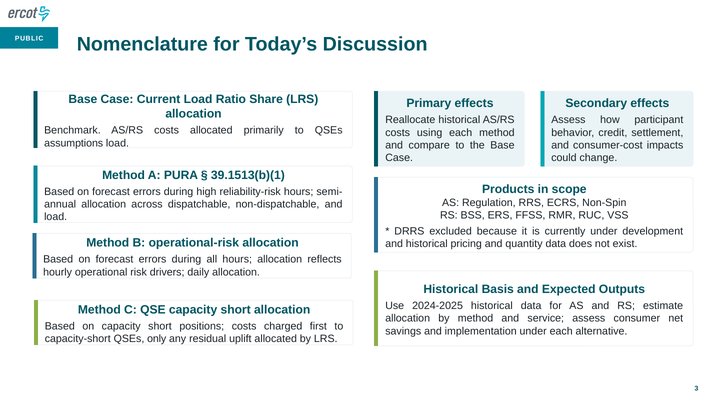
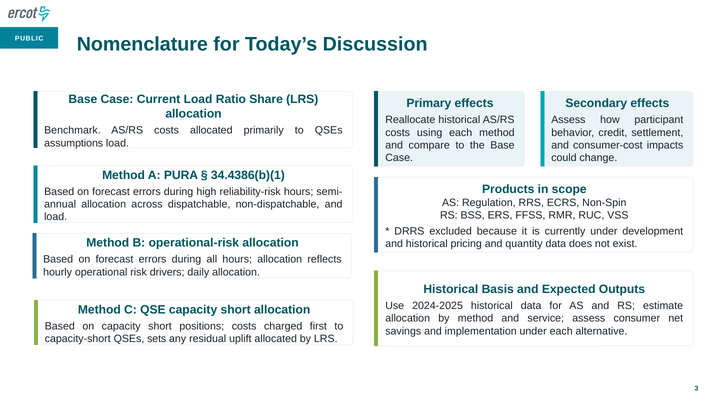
39.1513(b)(1: 39.1513(b)(1 -> 34.4386(b)(1
only: only -> sets
